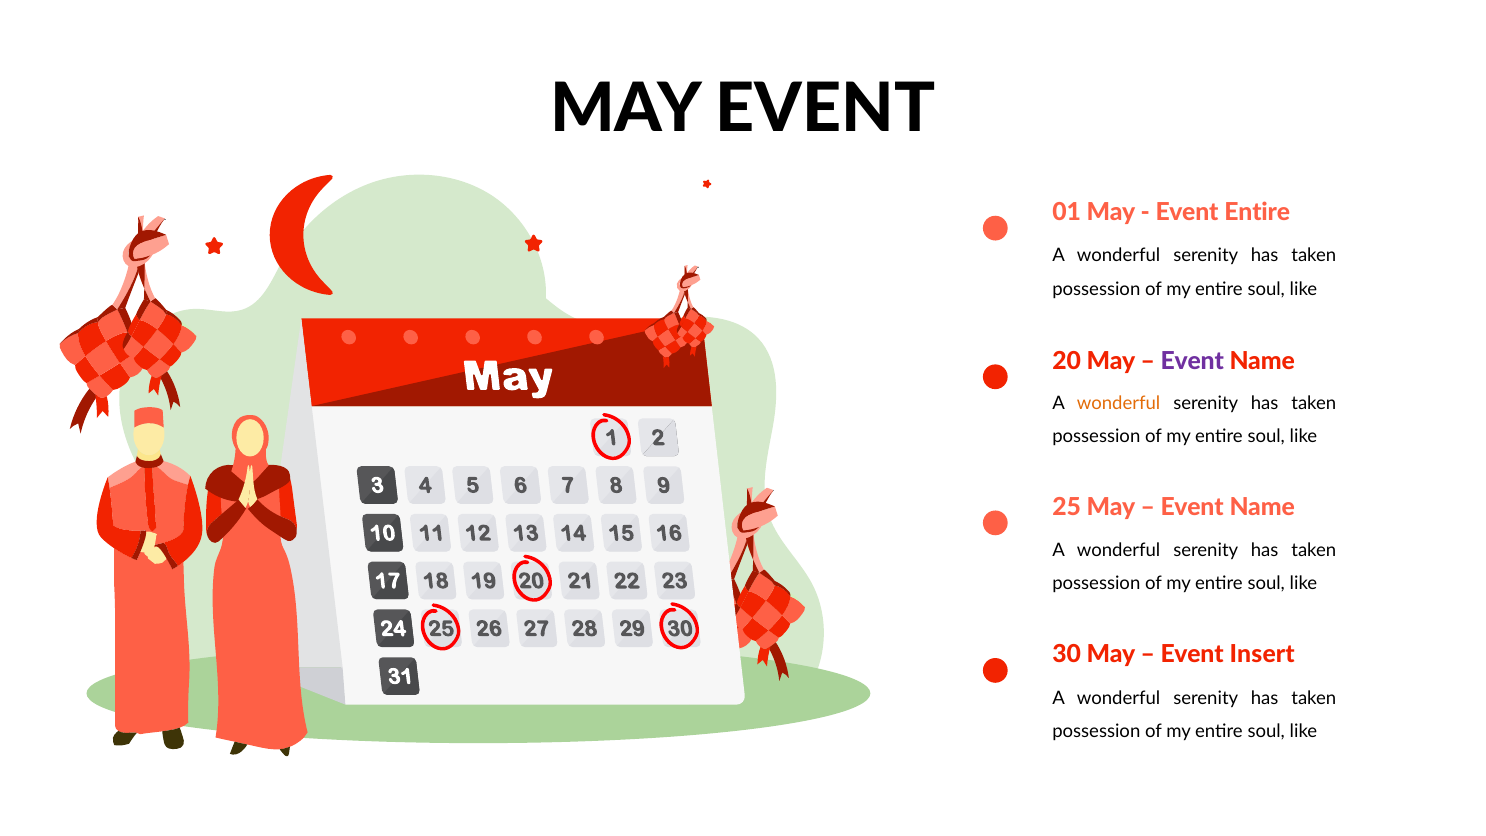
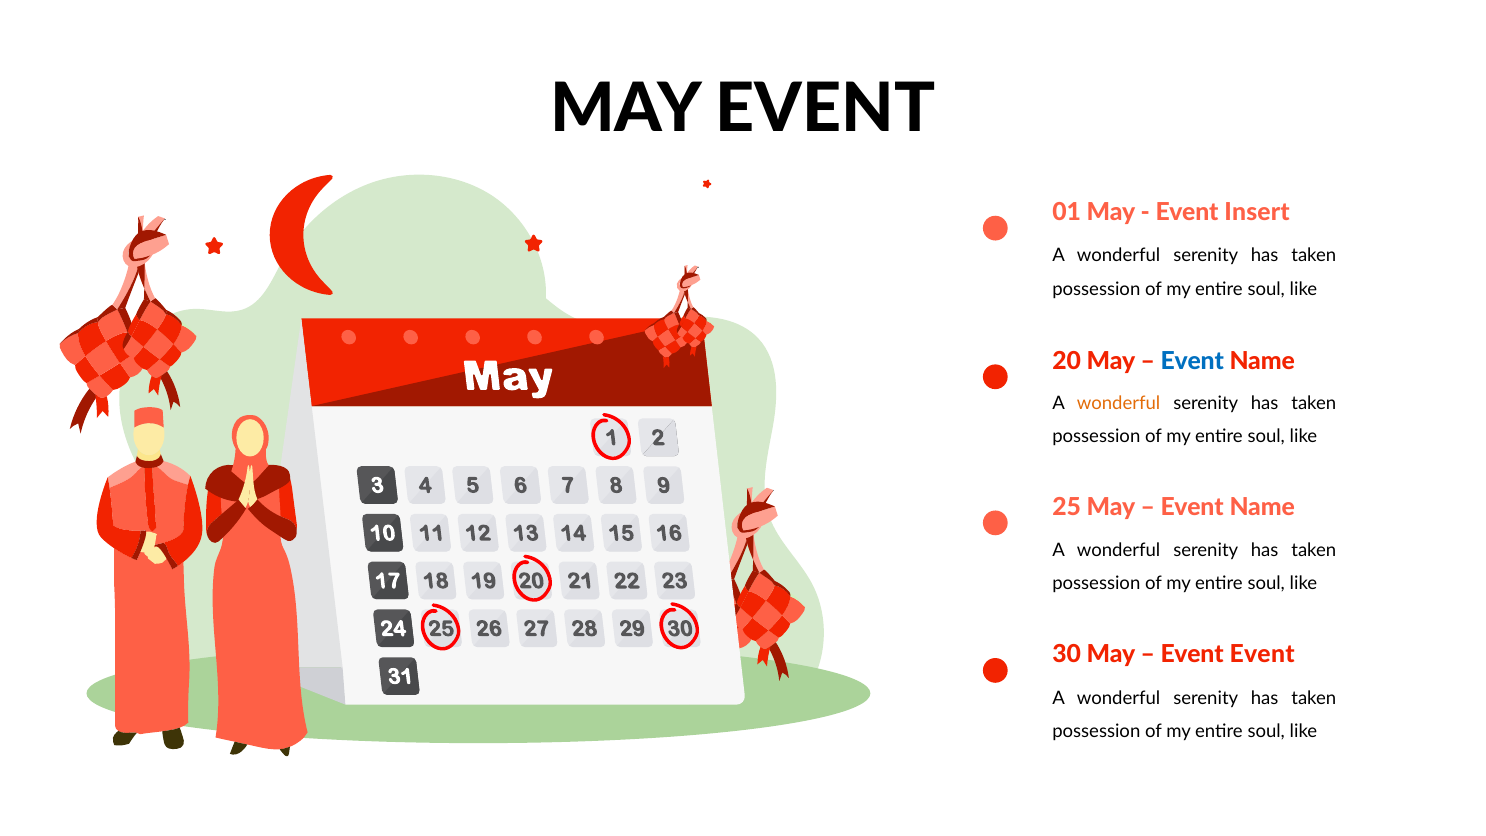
Event Entire: Entire -> Insert
Event at (1192, 361) colour: purple -> blue
Event Insert: Insert -> Event
